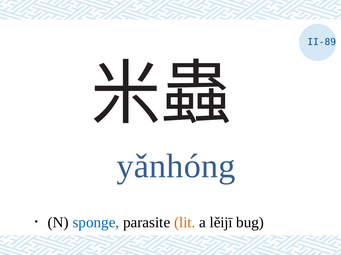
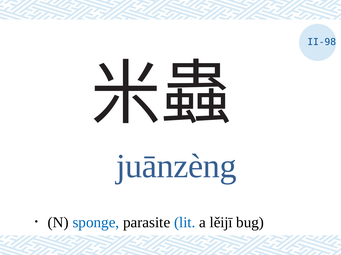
II-89: II-89 -> II-98
yǎnhóng: yǎnhóng -> juānzèng
lit colour: orange -> blue
